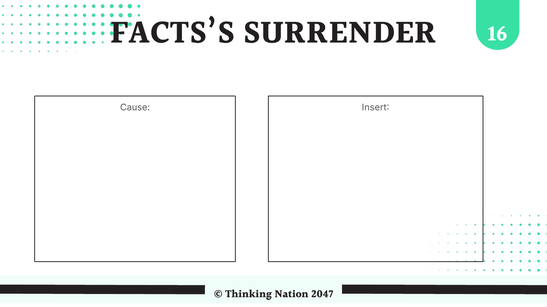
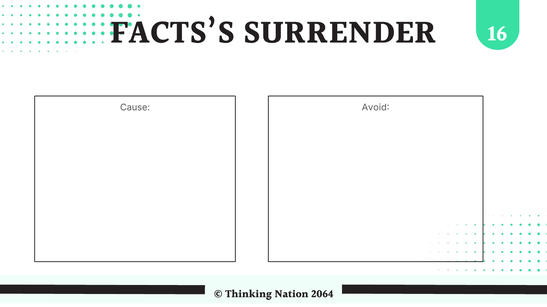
Insert: Insert -> Avoid
2047: 2047 -> 2064
